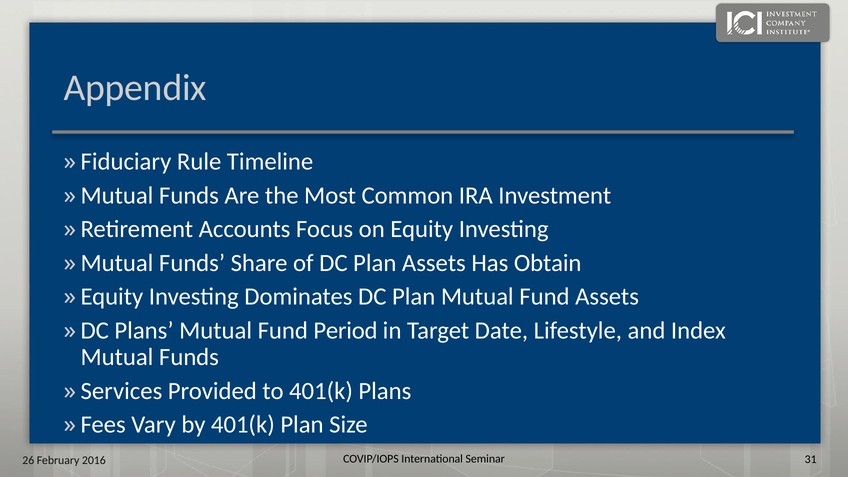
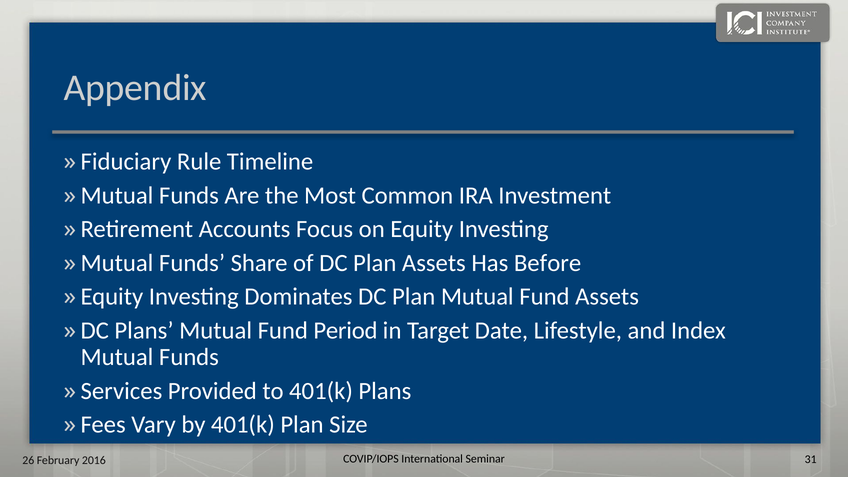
Obtain: Obtain -> Before
